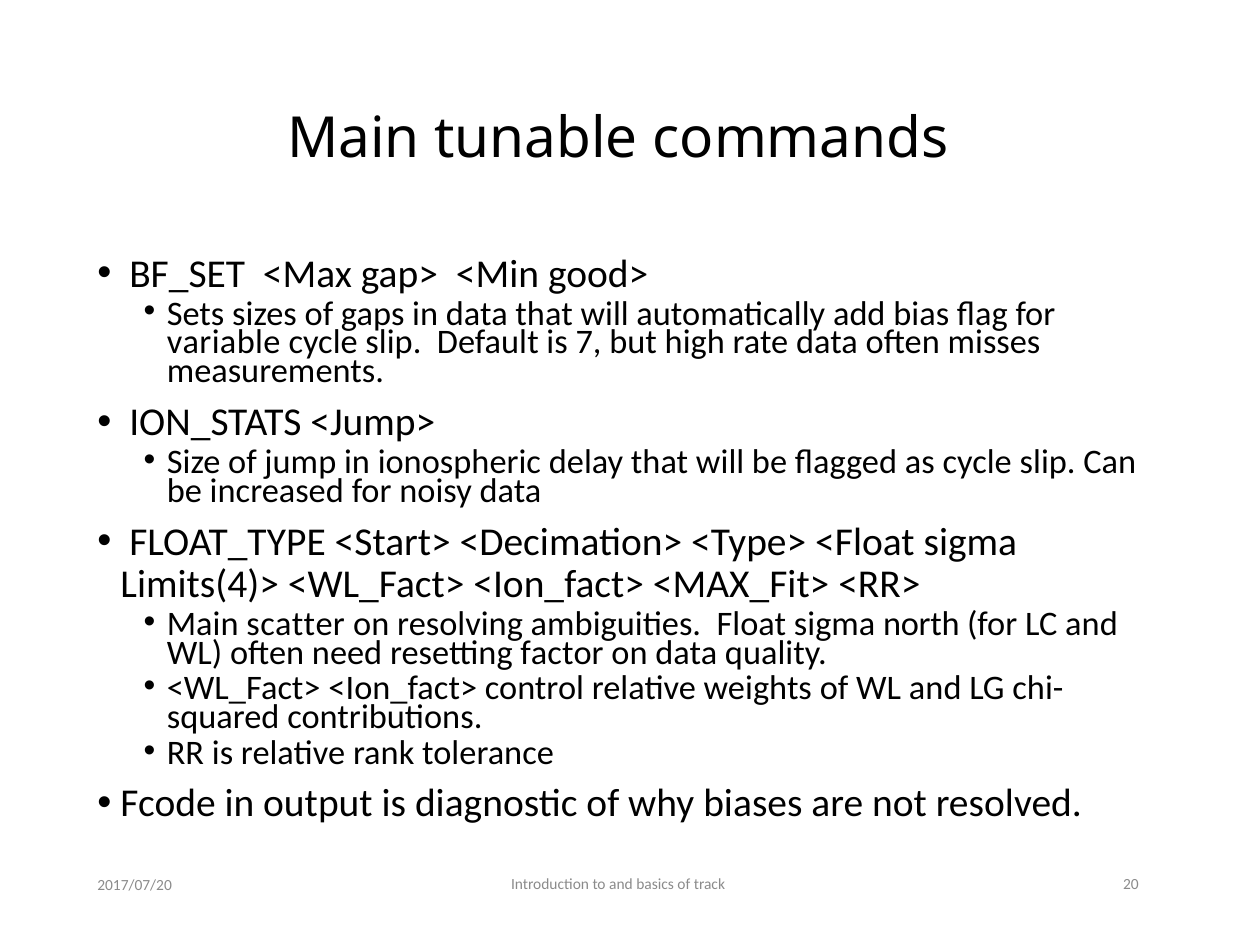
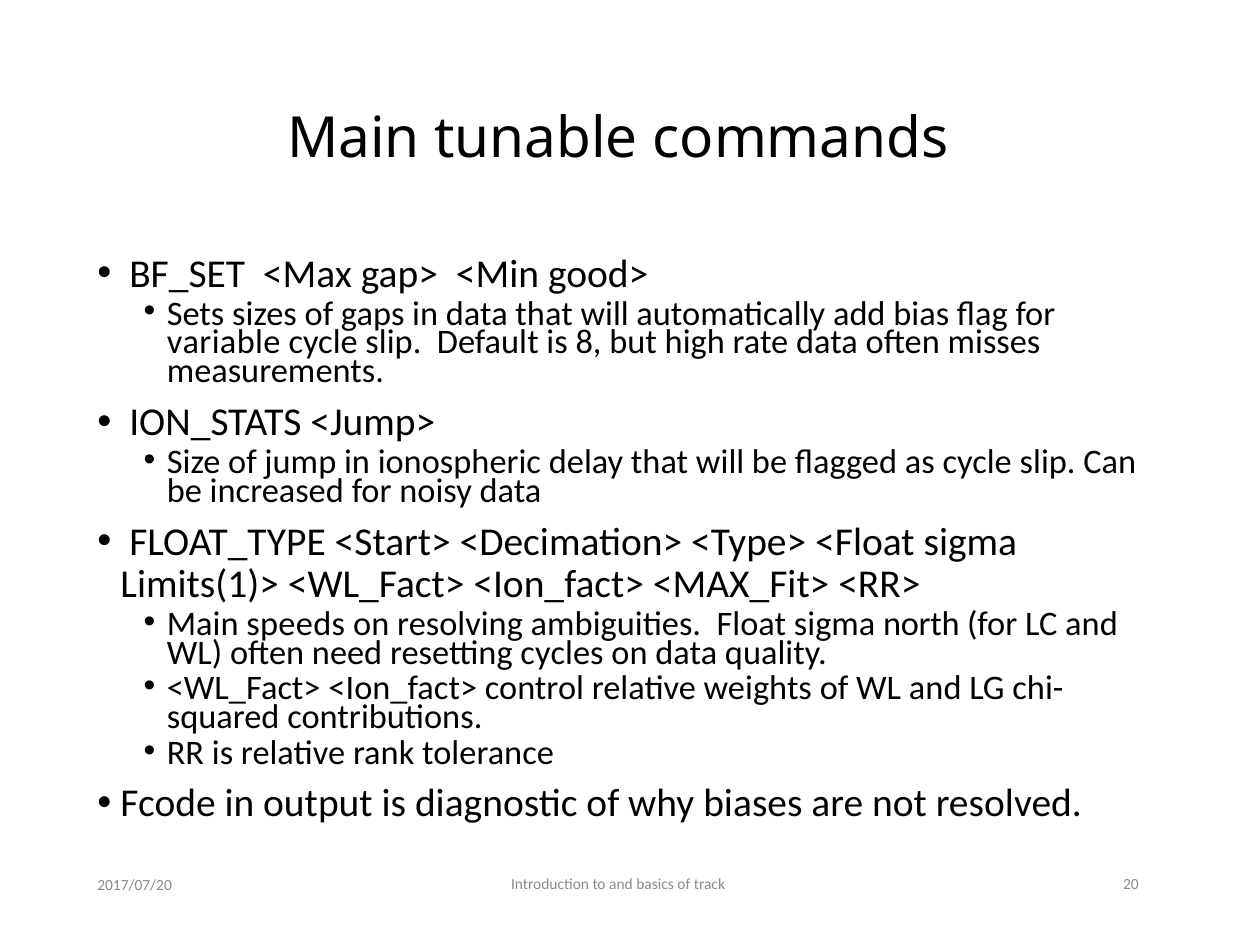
7: 7 -> 8
Limits(4)>: Limits(4)> -> Limits(1)>
scatter: scatter -> speeds
factor: factor -> cycles
